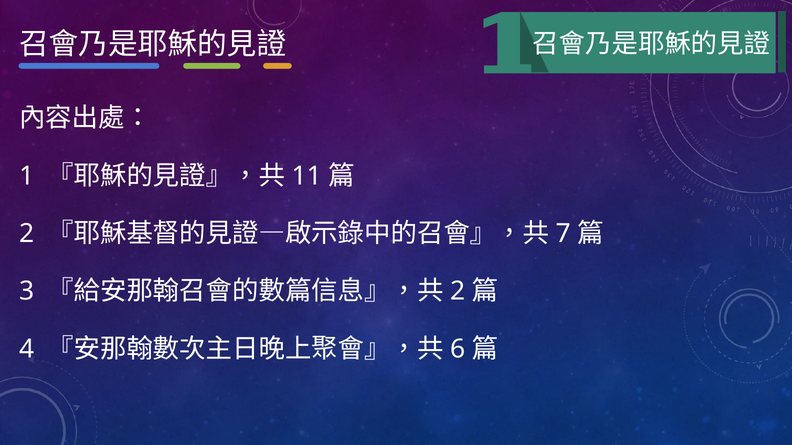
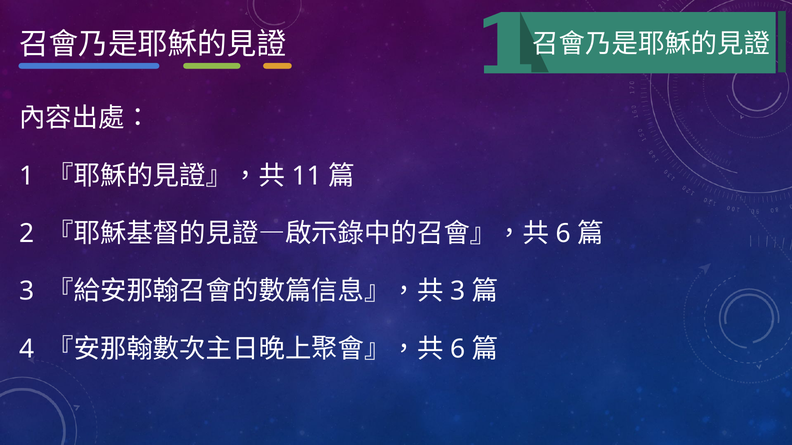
7 at (563, 234): 7 -> 6
2 at (458, 292): 2 -> 3
